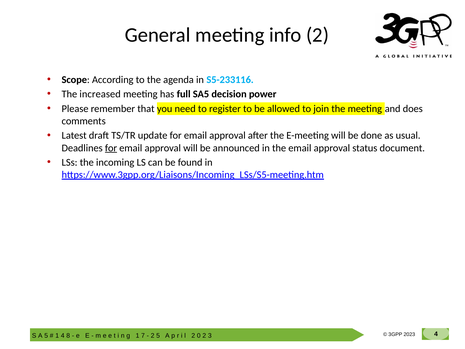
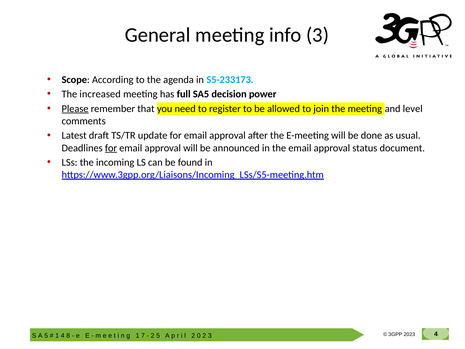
info 2: 2 -> 3
S5-233116: S5-233116 -> S5-233173
Please underline: none -> present
does: does -> level
